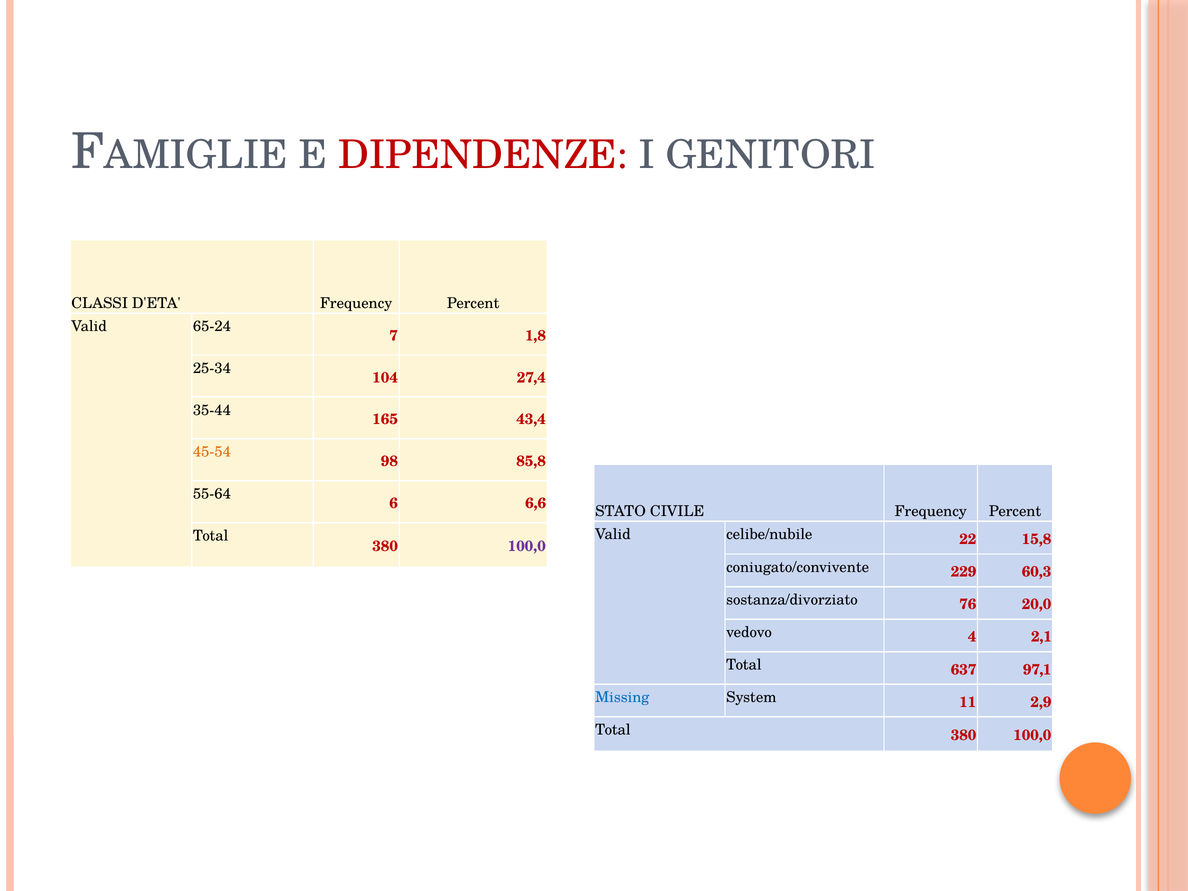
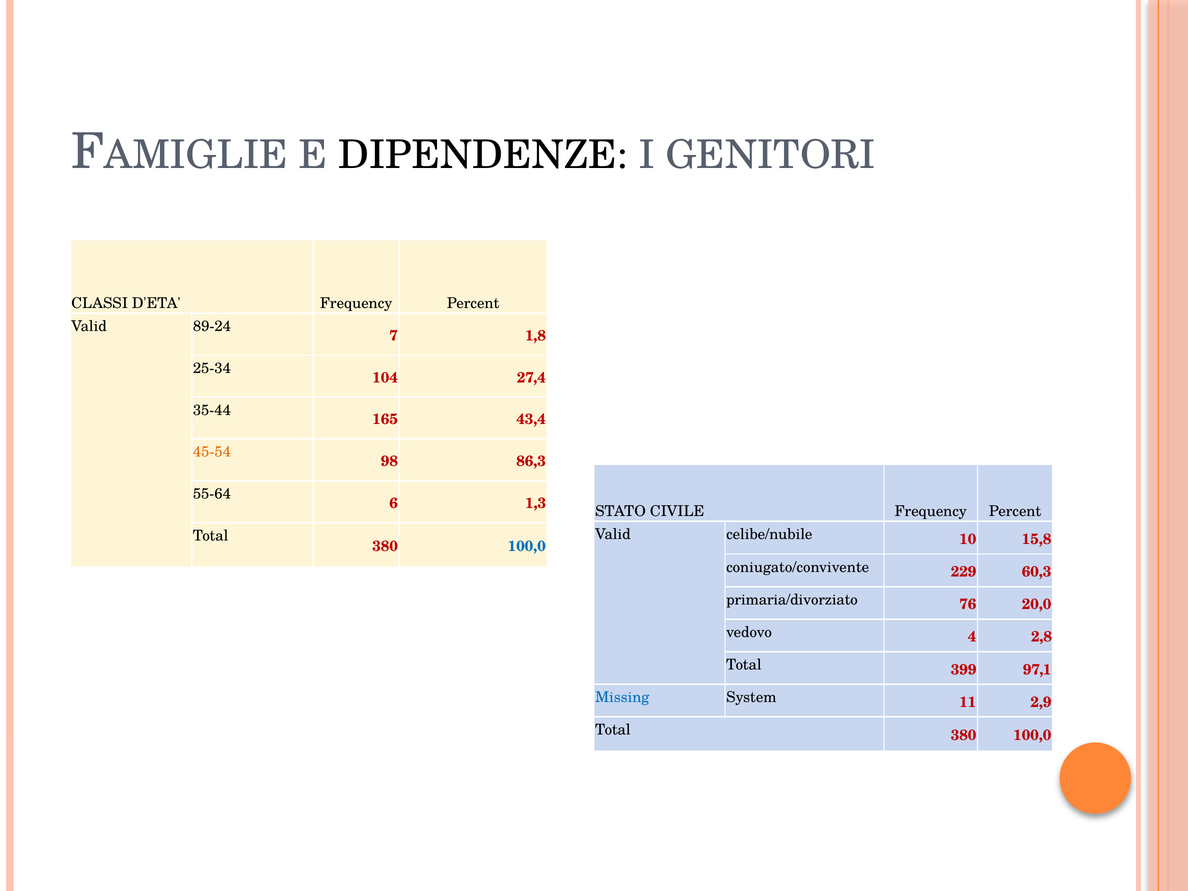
DIPENDENZE colour: red -> black
65-24: 65-24 -> 89-24
85,8: 85,8 -> 86,3
6,6: 6,6 -> 1,3
22: 22 -> 10
100,0 at (527, 546) colour: purple -> blue
sostanza/divorziato: sostanza/divorziato -> primaria/divorziato
2,1: 2,1 -> 2,8
637: 637 -> 399
